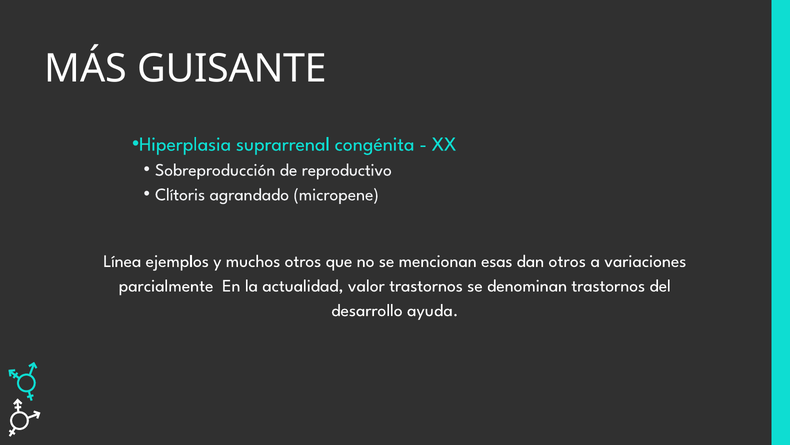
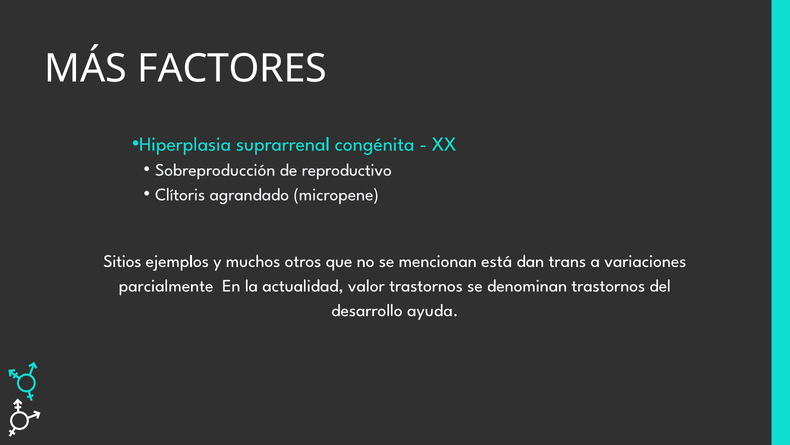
GUISANTE: GUISANTE -> FACTORES
Línea: Línea -> Sitios
esas: esas -> está
dan otros: otros -> trans
